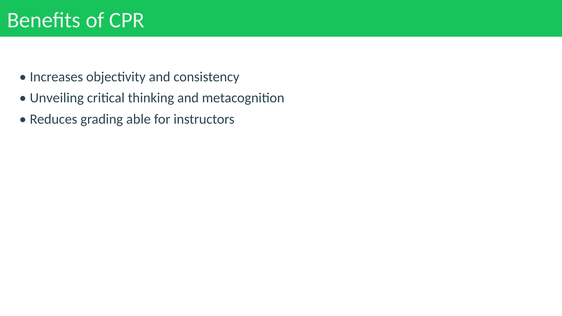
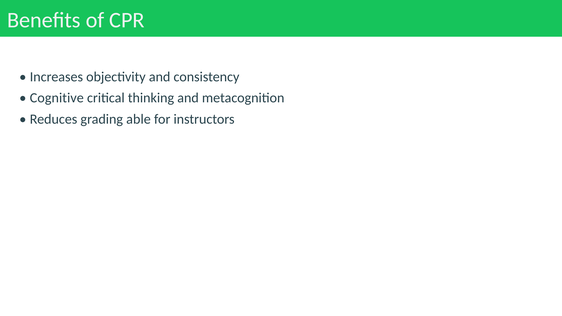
Unveiling: Unveiling -> Cognitive
